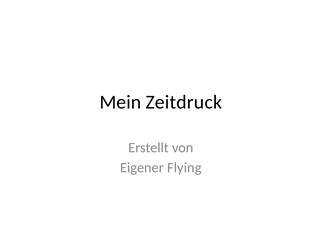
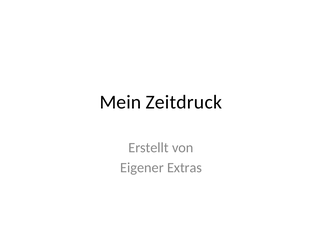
Flying: Flying -> Extras
